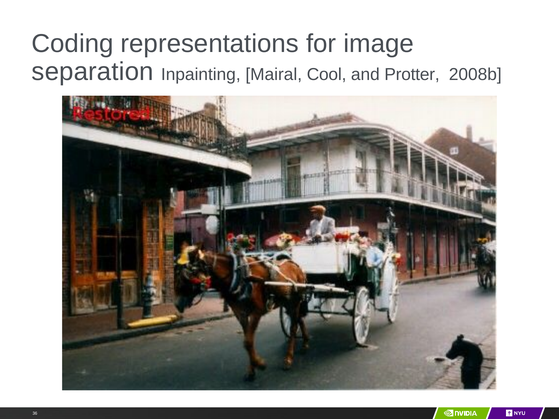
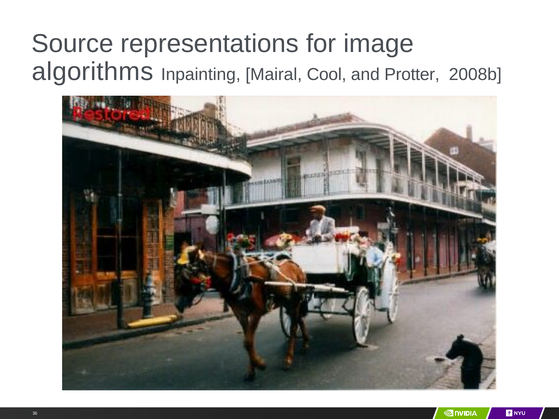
Coding: Coding -> Source
separation: separation -> algorithms
